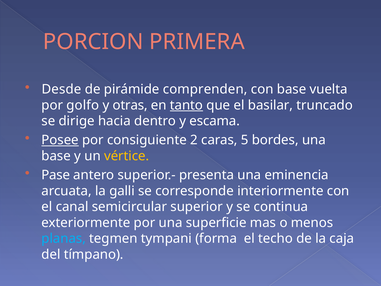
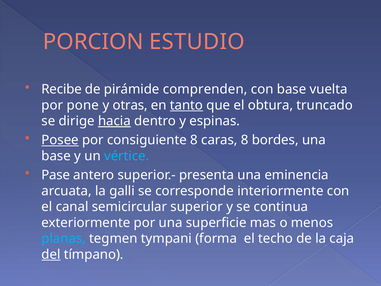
PRIMERA: PRIMERA -> ESTUDIO
Desde: Desde -> Recibe
golfo: golfo -> pone
basilar: basilar -> obtura
hacia underline: none -> present
escama: escama -> espinas
consiguiente 2: 2 -> 8
caras 5: 5 -> 8
vértice colour: yellow -> light blue
del underline: none -> present
